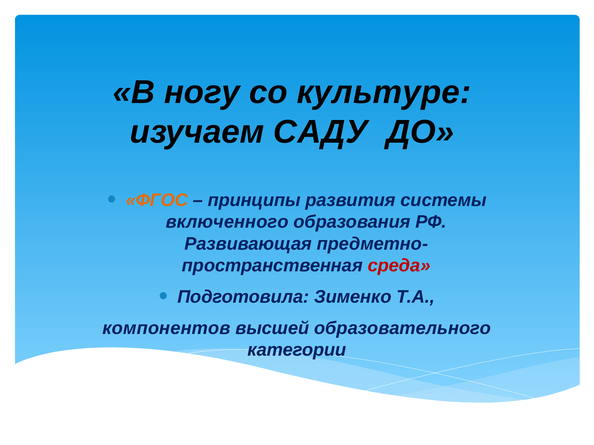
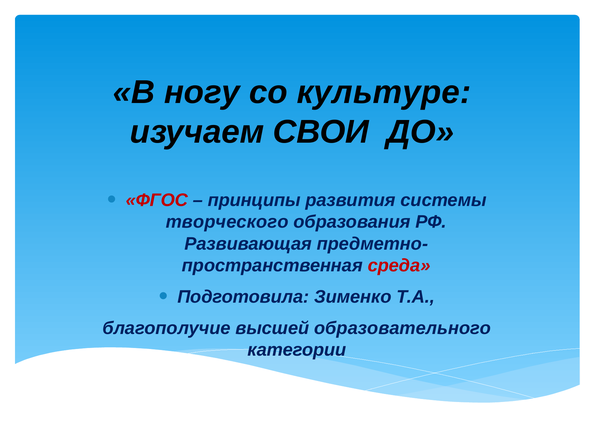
САДУ: САДУ -> СВОИ
ФГОС colour: orange -> red
включенного: включенного -> творческого
компонентов: компонентов -> благополучие
